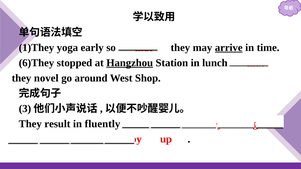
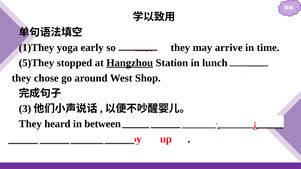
arrive underline: present -> none
6)They: 6)They -> 5)They
novel: novel -> chose
result: result -> heard
fluently: fluently -> between
